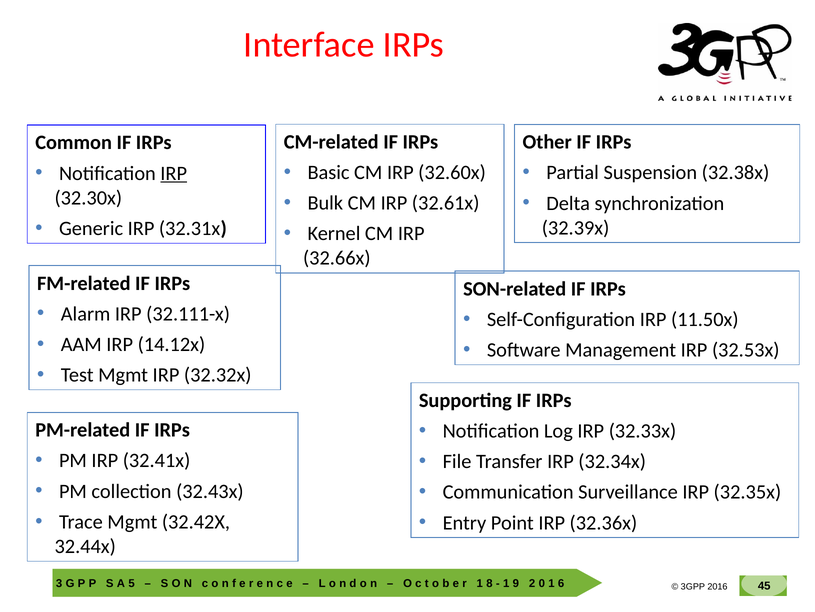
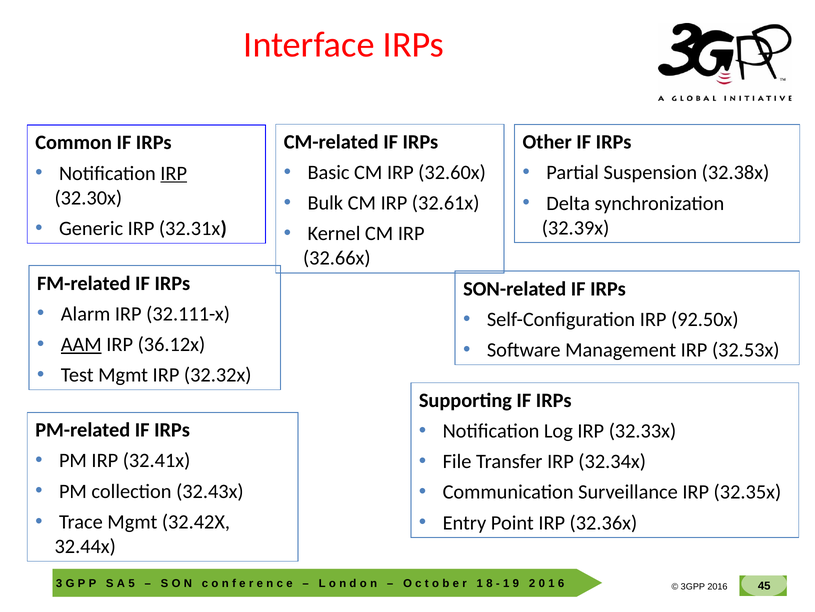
11.50x: 11.50x -> 92.50x
AAM underline: none -> present
14.12x: 14.12x -> 36.12x
